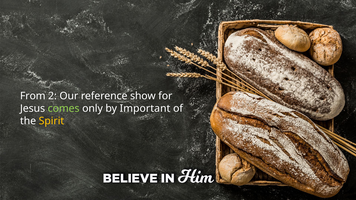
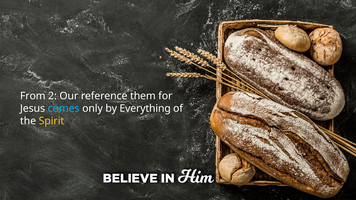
show: show -> them
comes colour: light green -> light blue
Important: Important -> Everything
